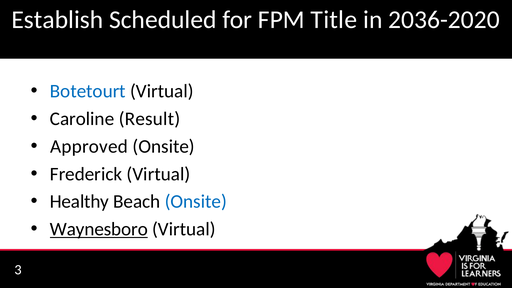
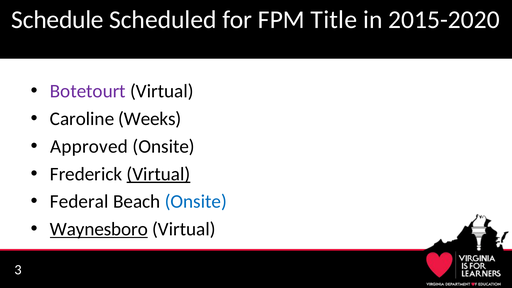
Establish: Establish -> Schedule
2036-2020: 2036-2020 -> 2015-2020
Botetourt colour: blue -> purple
Result: Result -> Weeks
Virtual at (158, 174) underline: none -> present
Healthy: Healthy -> Federal
